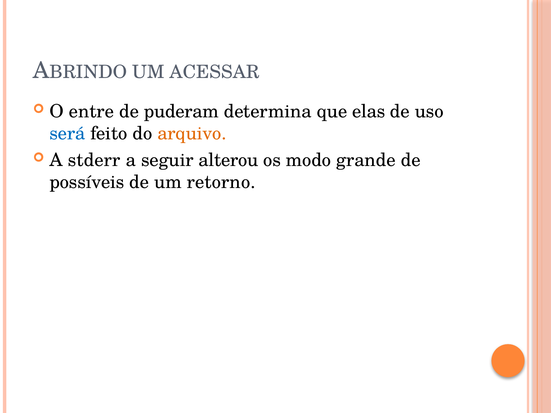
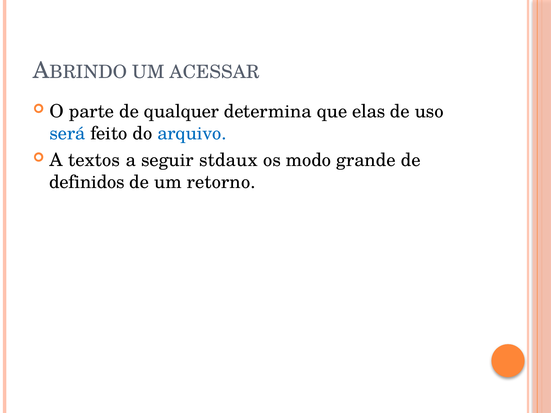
entre: entre -> parte
puderam: puderam -> qualquer
arquivo colour: orange -> blue
stderr: stderr -> textos
alterou: alterou -> stdaux
possíveis: possíveis -> definidos
